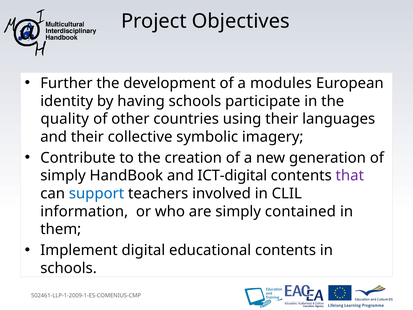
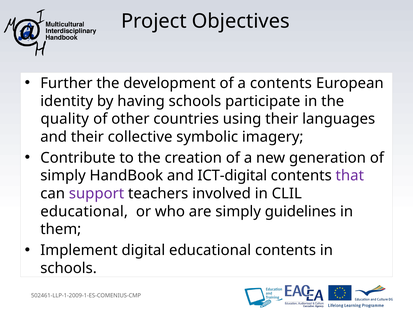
a modules: modules -> contents
support colour: blue -> purple
information at (84, 211): information -> educational
contained: contained -> guidelines
